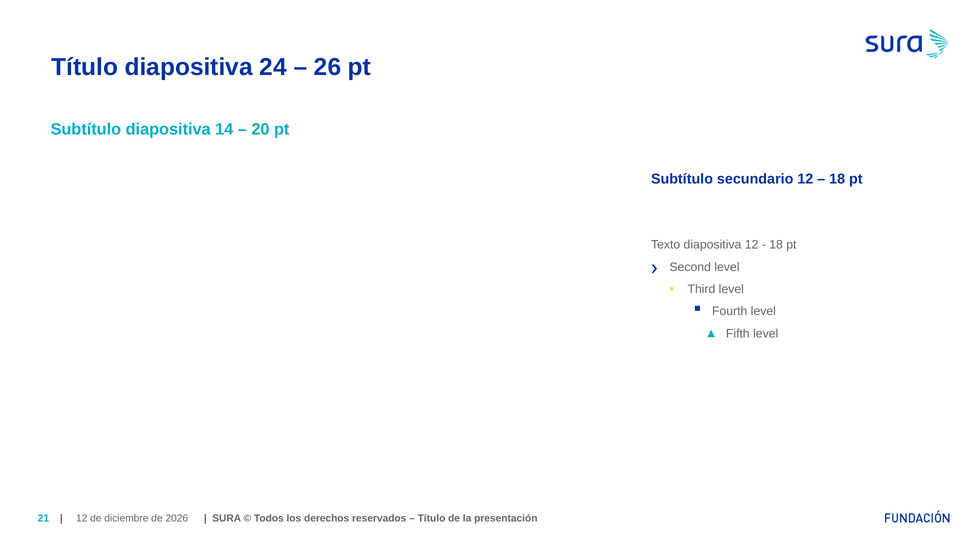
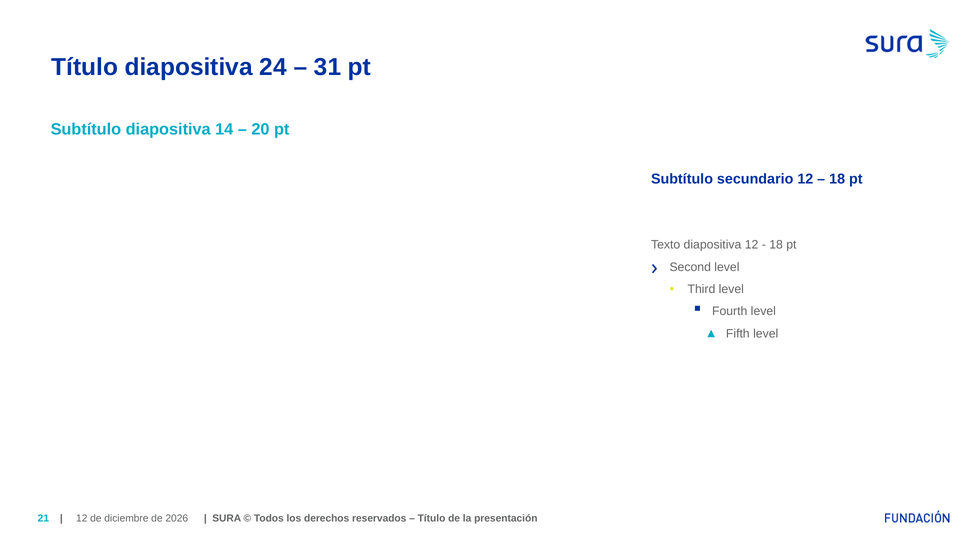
26: 26 -> 31
